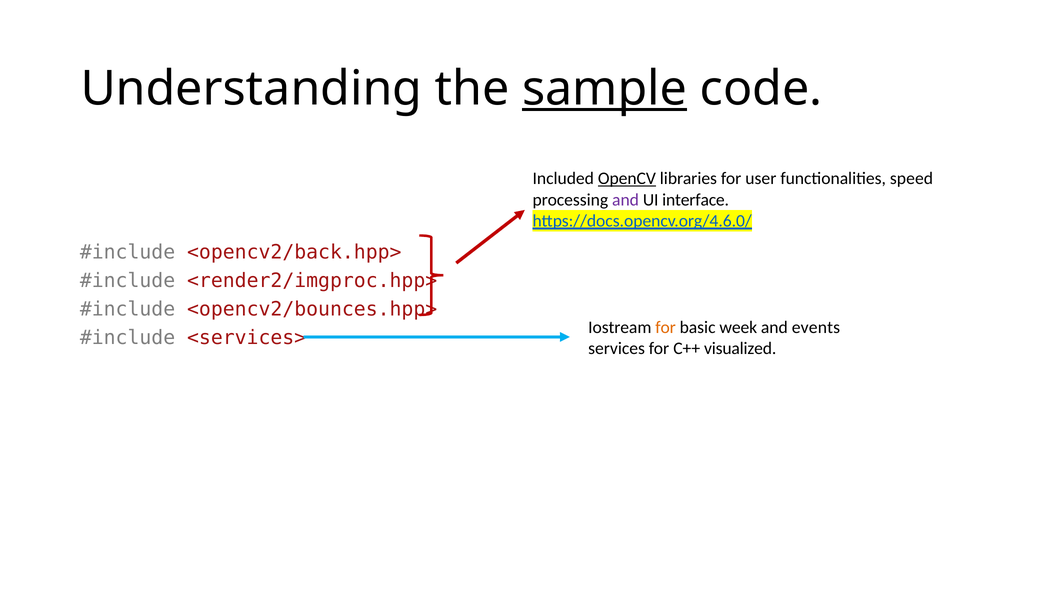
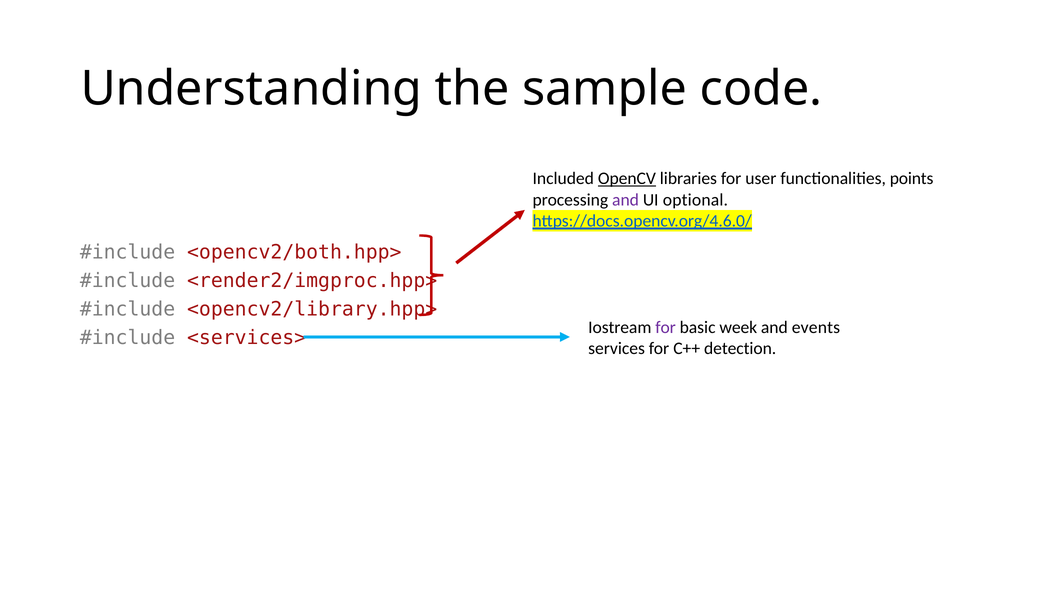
sample underline: present -> none
speed: speed -> points
interface: interface -> optional
<opencv2/back.hpp>: <opencv2/back.hpp> -> <opencv2/both.hpp>
<opencv2/bounces.hpp>: <opencv2/bounces.hpp> -> <opencv2/library.hpp>
for at (666, 327) colour: orange -> purple
visualized: visualized -> detection
